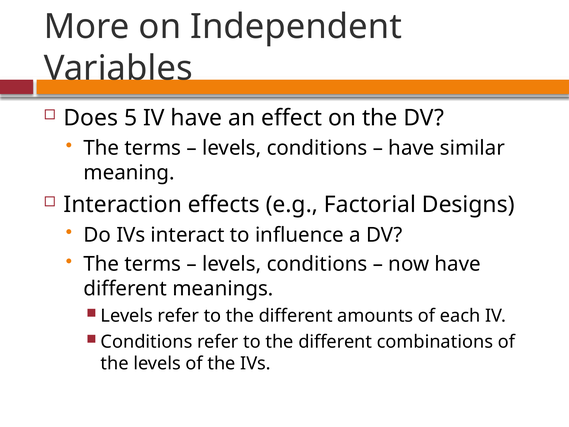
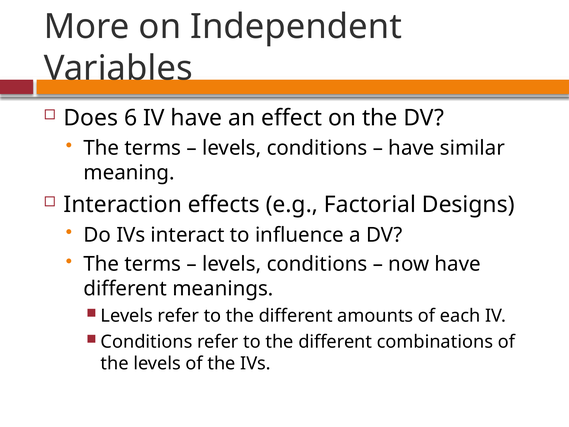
5: 5 -> 6
